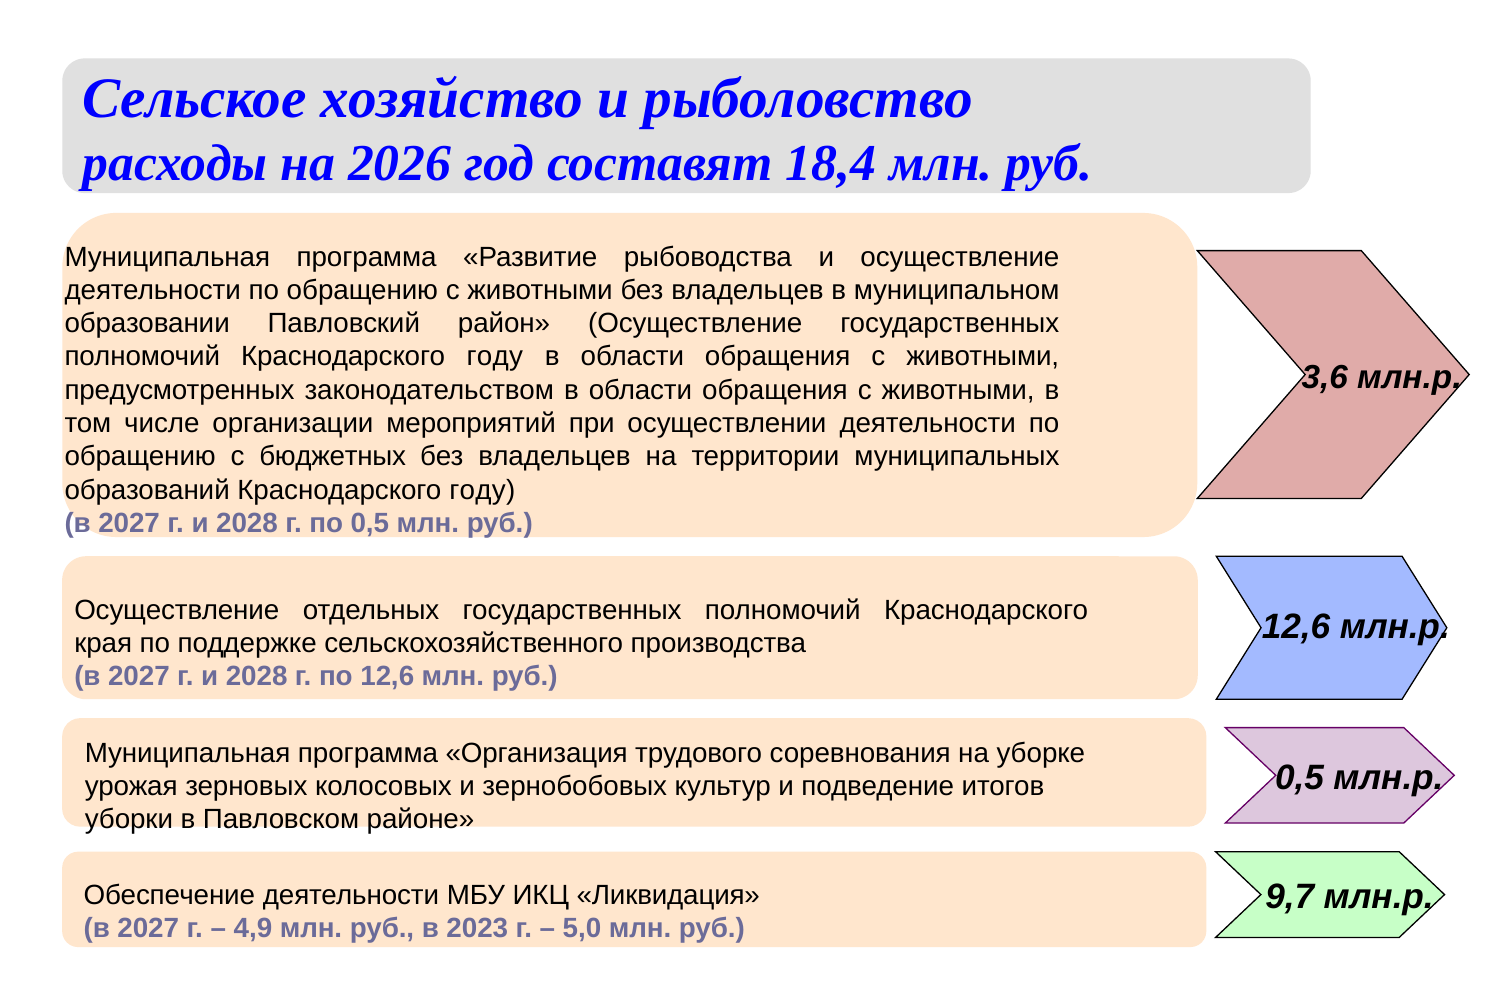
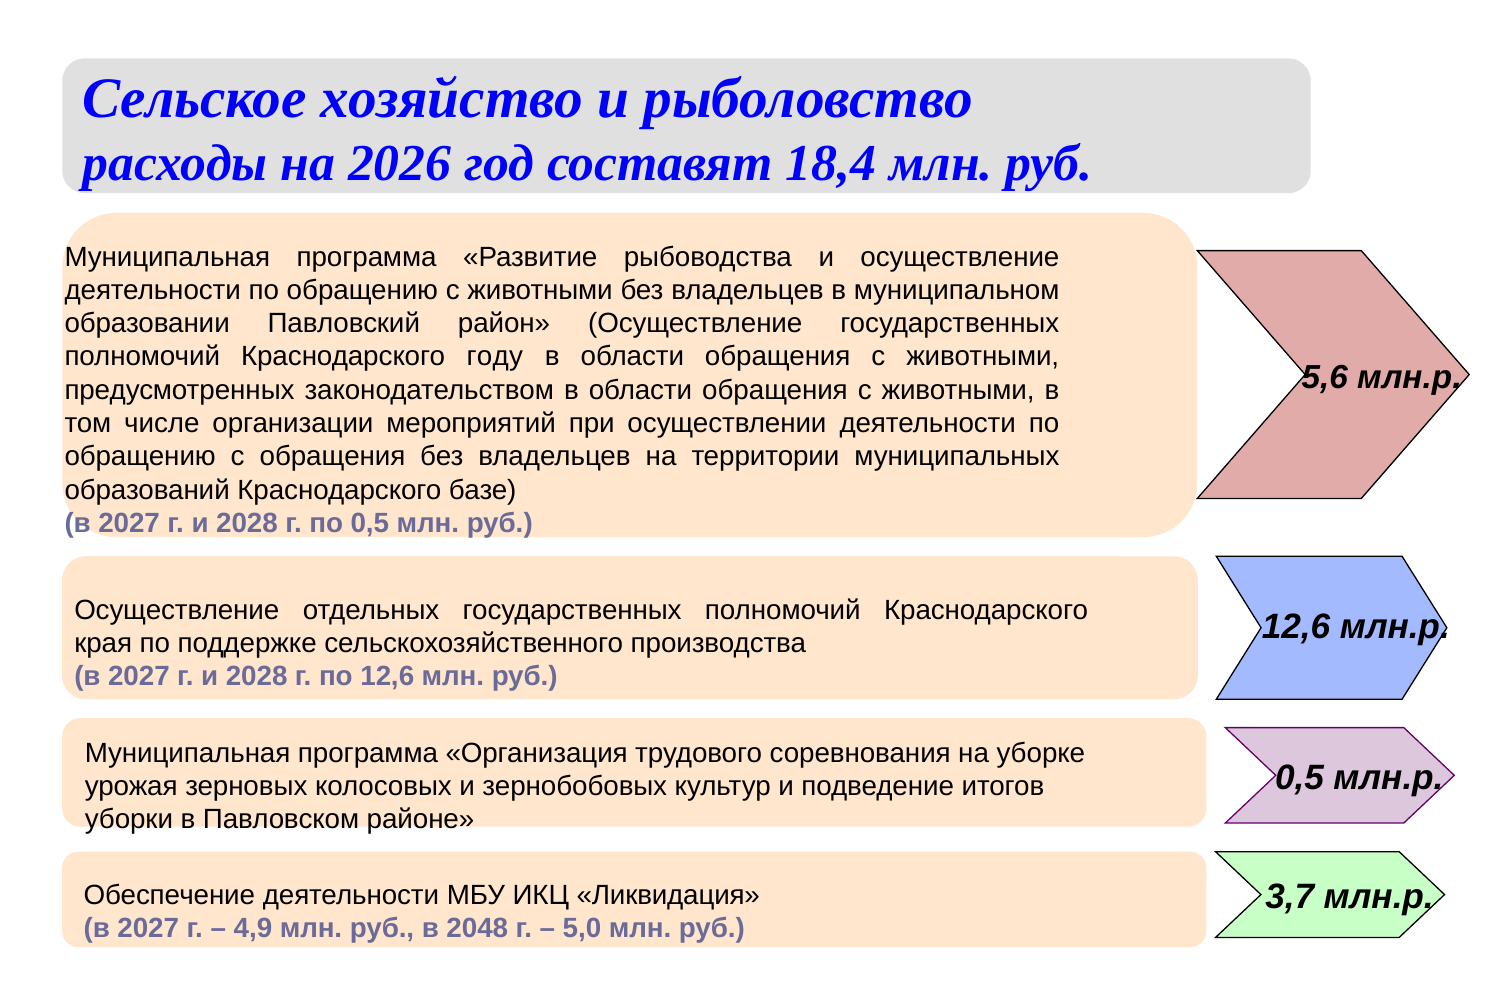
3,6: 3,6 -> 5,6
с бюджетных: бюджетных -> обращения
образований Краснодарского году: году -> базе
9,7: 9,7 -> 3,7
2023: 2023 -> 2048
